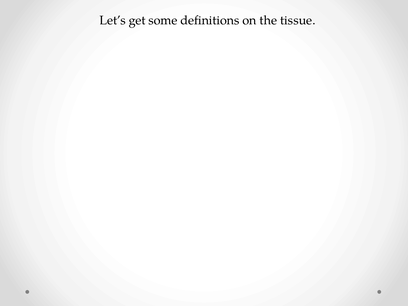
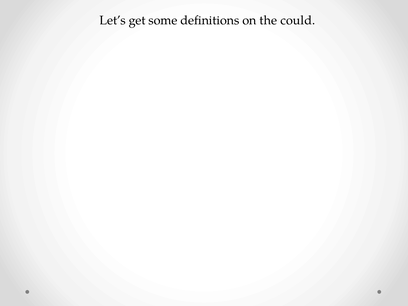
tissue: tissue -> could
